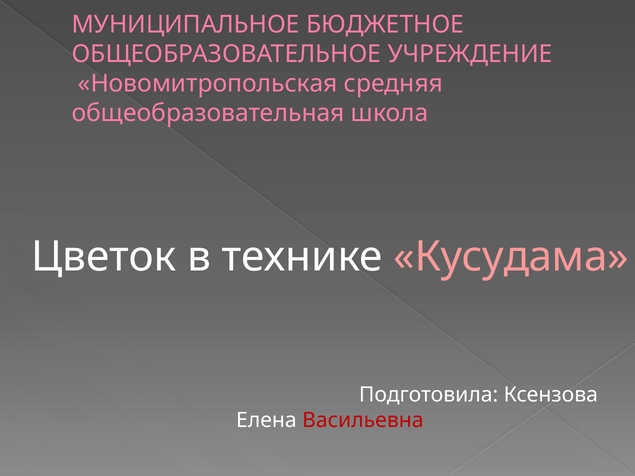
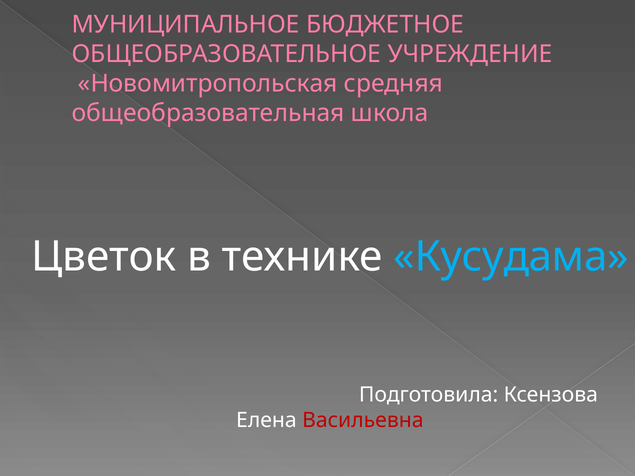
Кусудама colour: pink -> light blue
